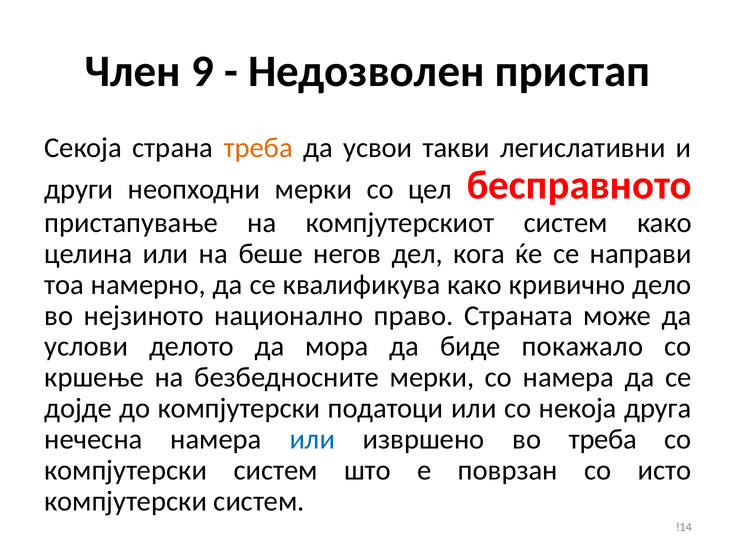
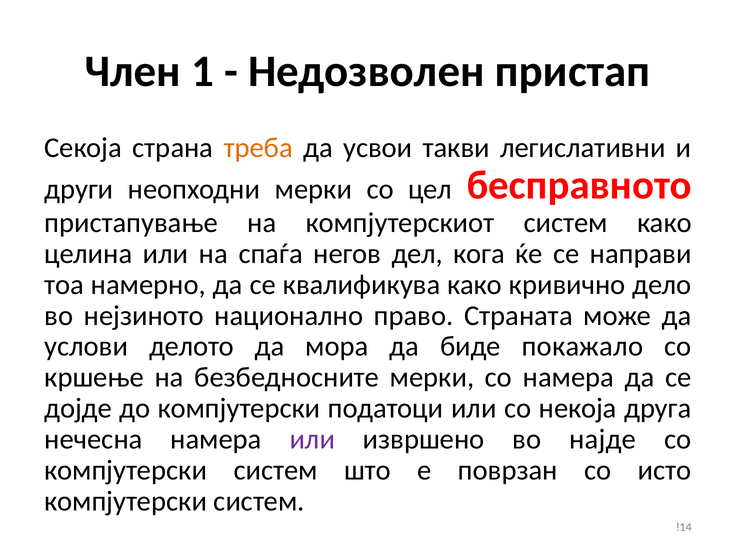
9: 9 -> 1
беше: беше -> спаѓа
или at (312, 439) colour: blue -> purple
во треба: треба -> најде
